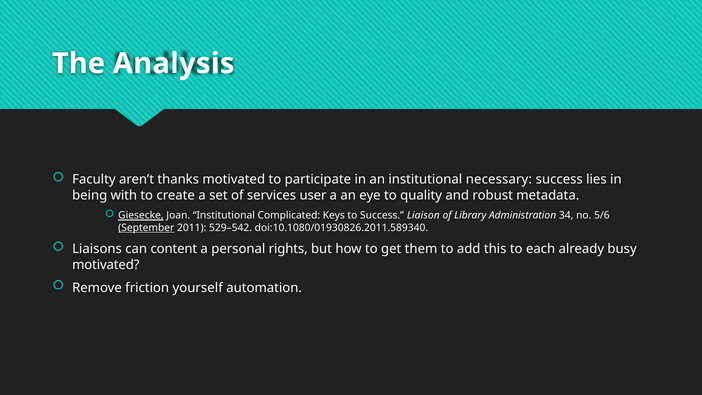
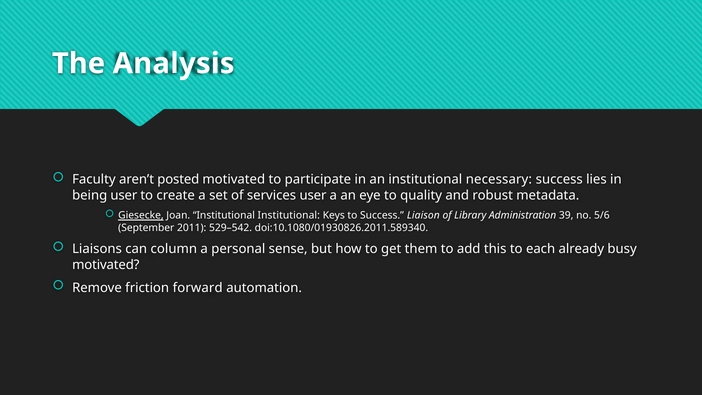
thanks: thanks -> posted
being with: with -> user
Institutional Complicated: Complicated -> Institutional
34: 34 -> 39
September underline: present -> none
content: content -> column
rights: rights -> sense
yourself: yourself -> forward
